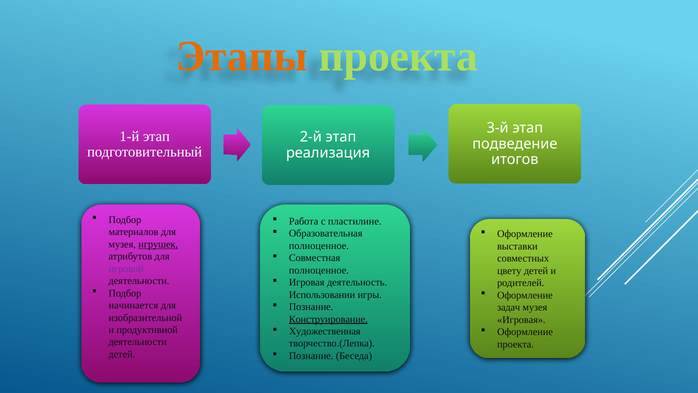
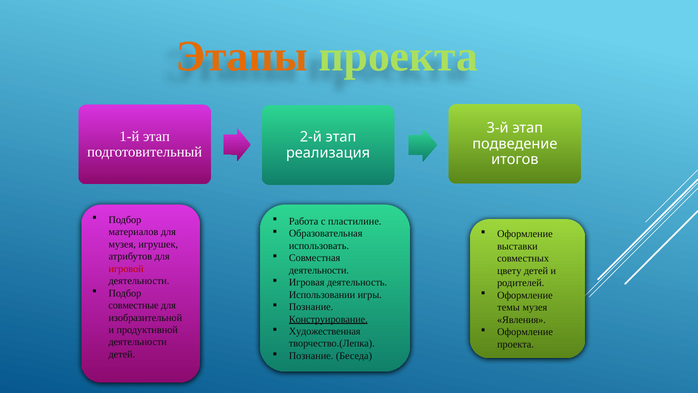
игрушек underline: present -> none
полноценное at (319, 246): полноценное -> использовать
игровой colour: purple -> red
полноценное at (319, 270): полноценное -> деятельности
начинается: начинается -> совместные
задач: задач -> темы
Игровая at (521, 319): Игровая -> Явления
